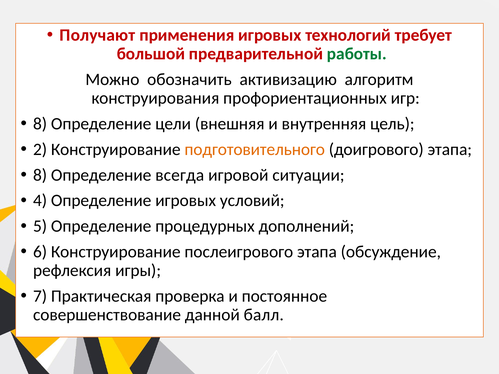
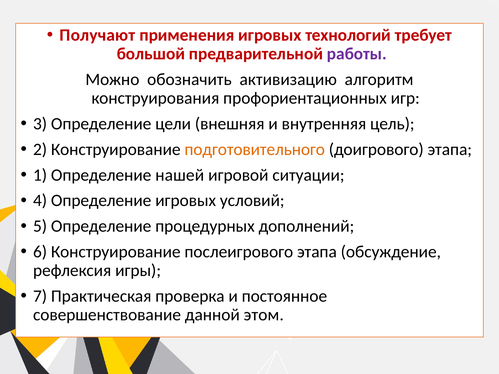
работы colour: green -> purple
8 at (40, 124): 8 -> 3
8 at (40, 175): 8 -> 1
всегда: всегда -> нашей
балл: балл -> этом
